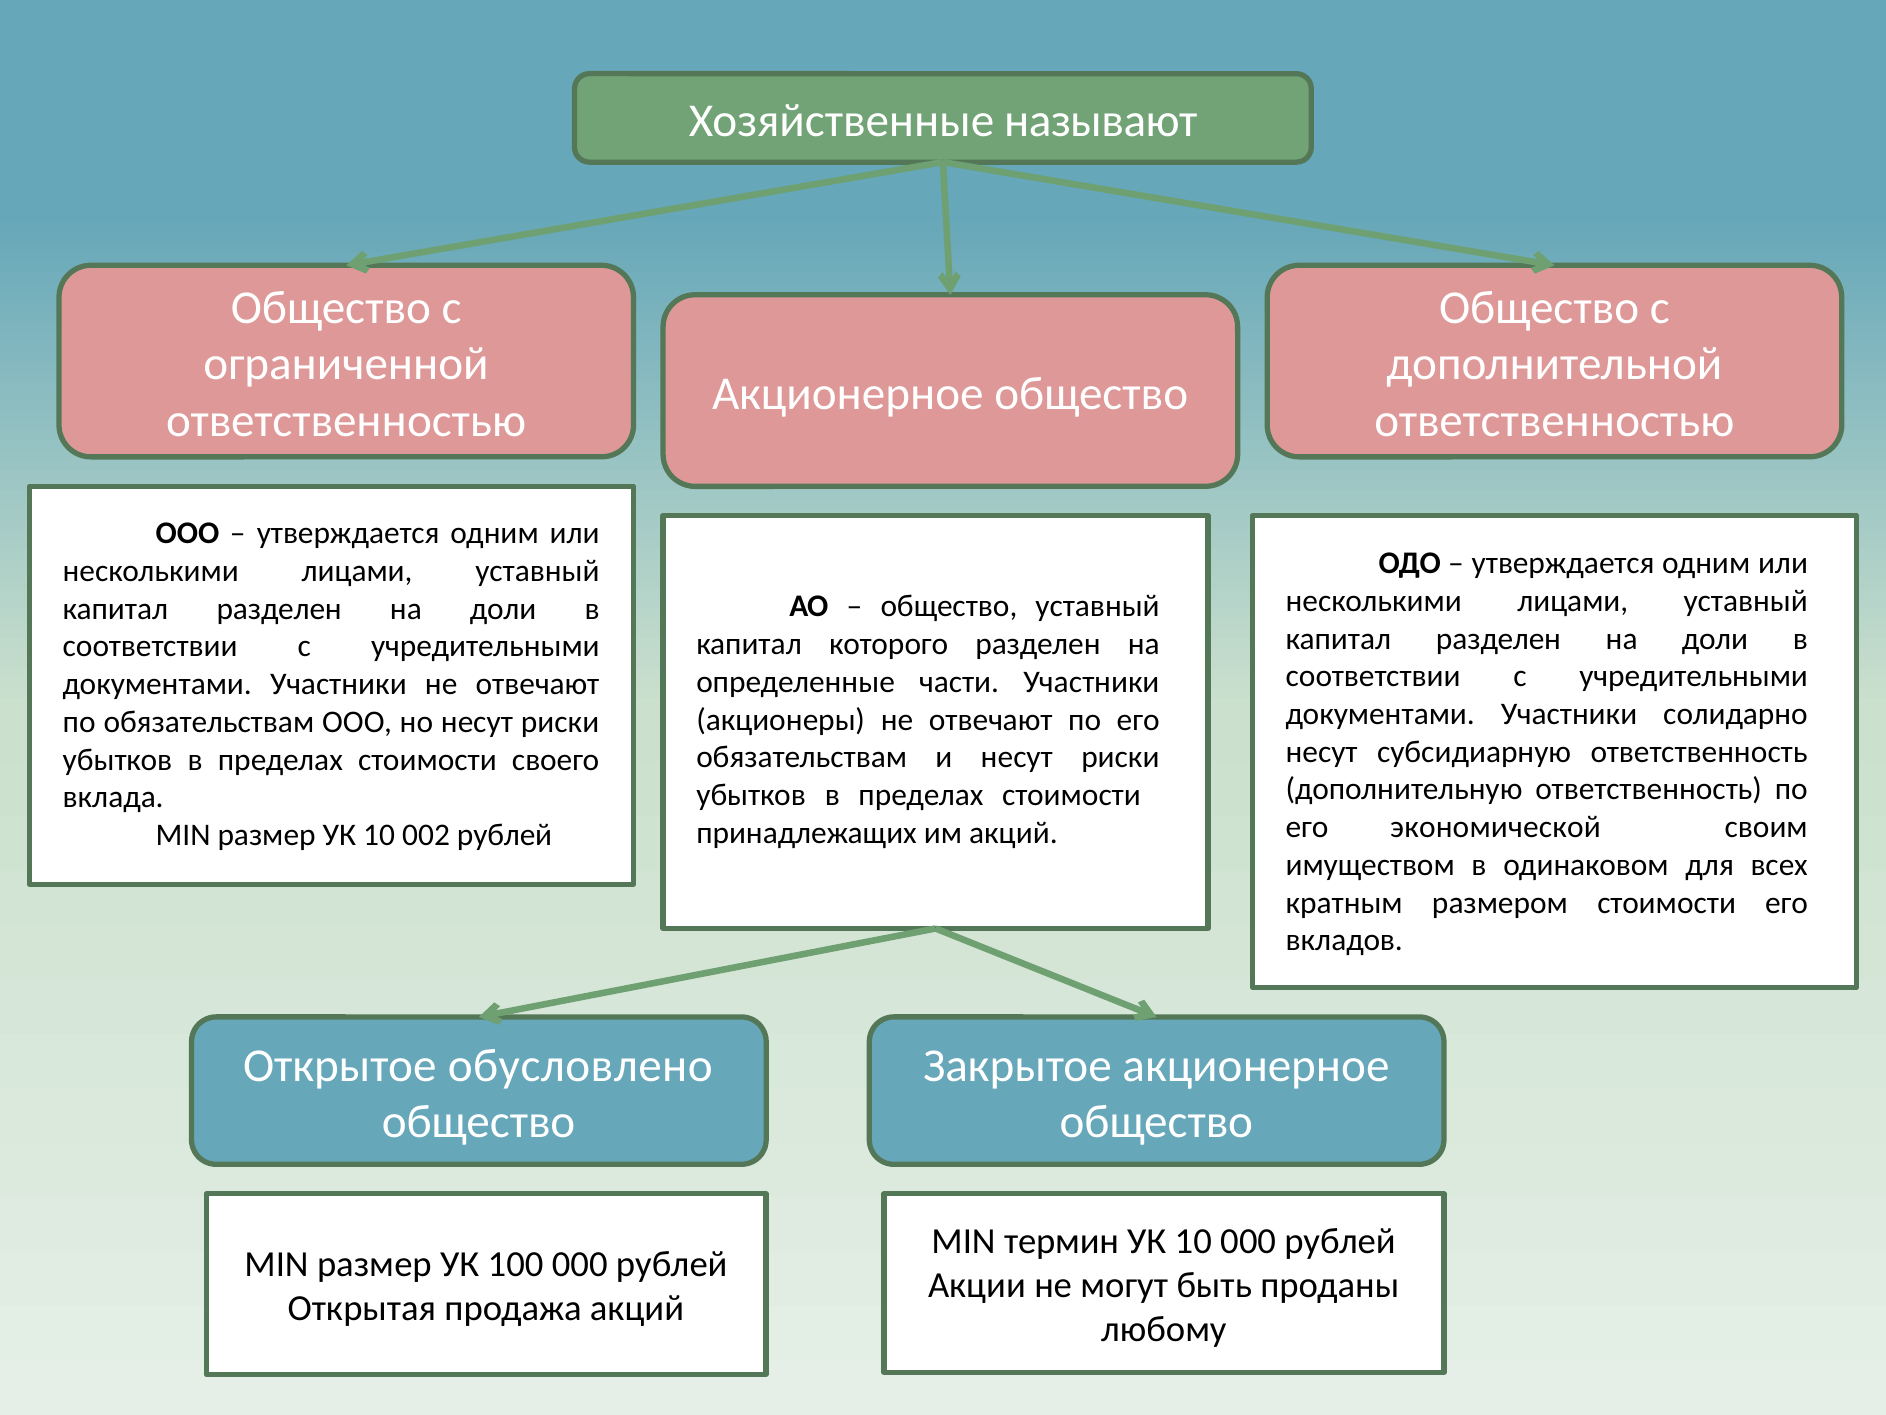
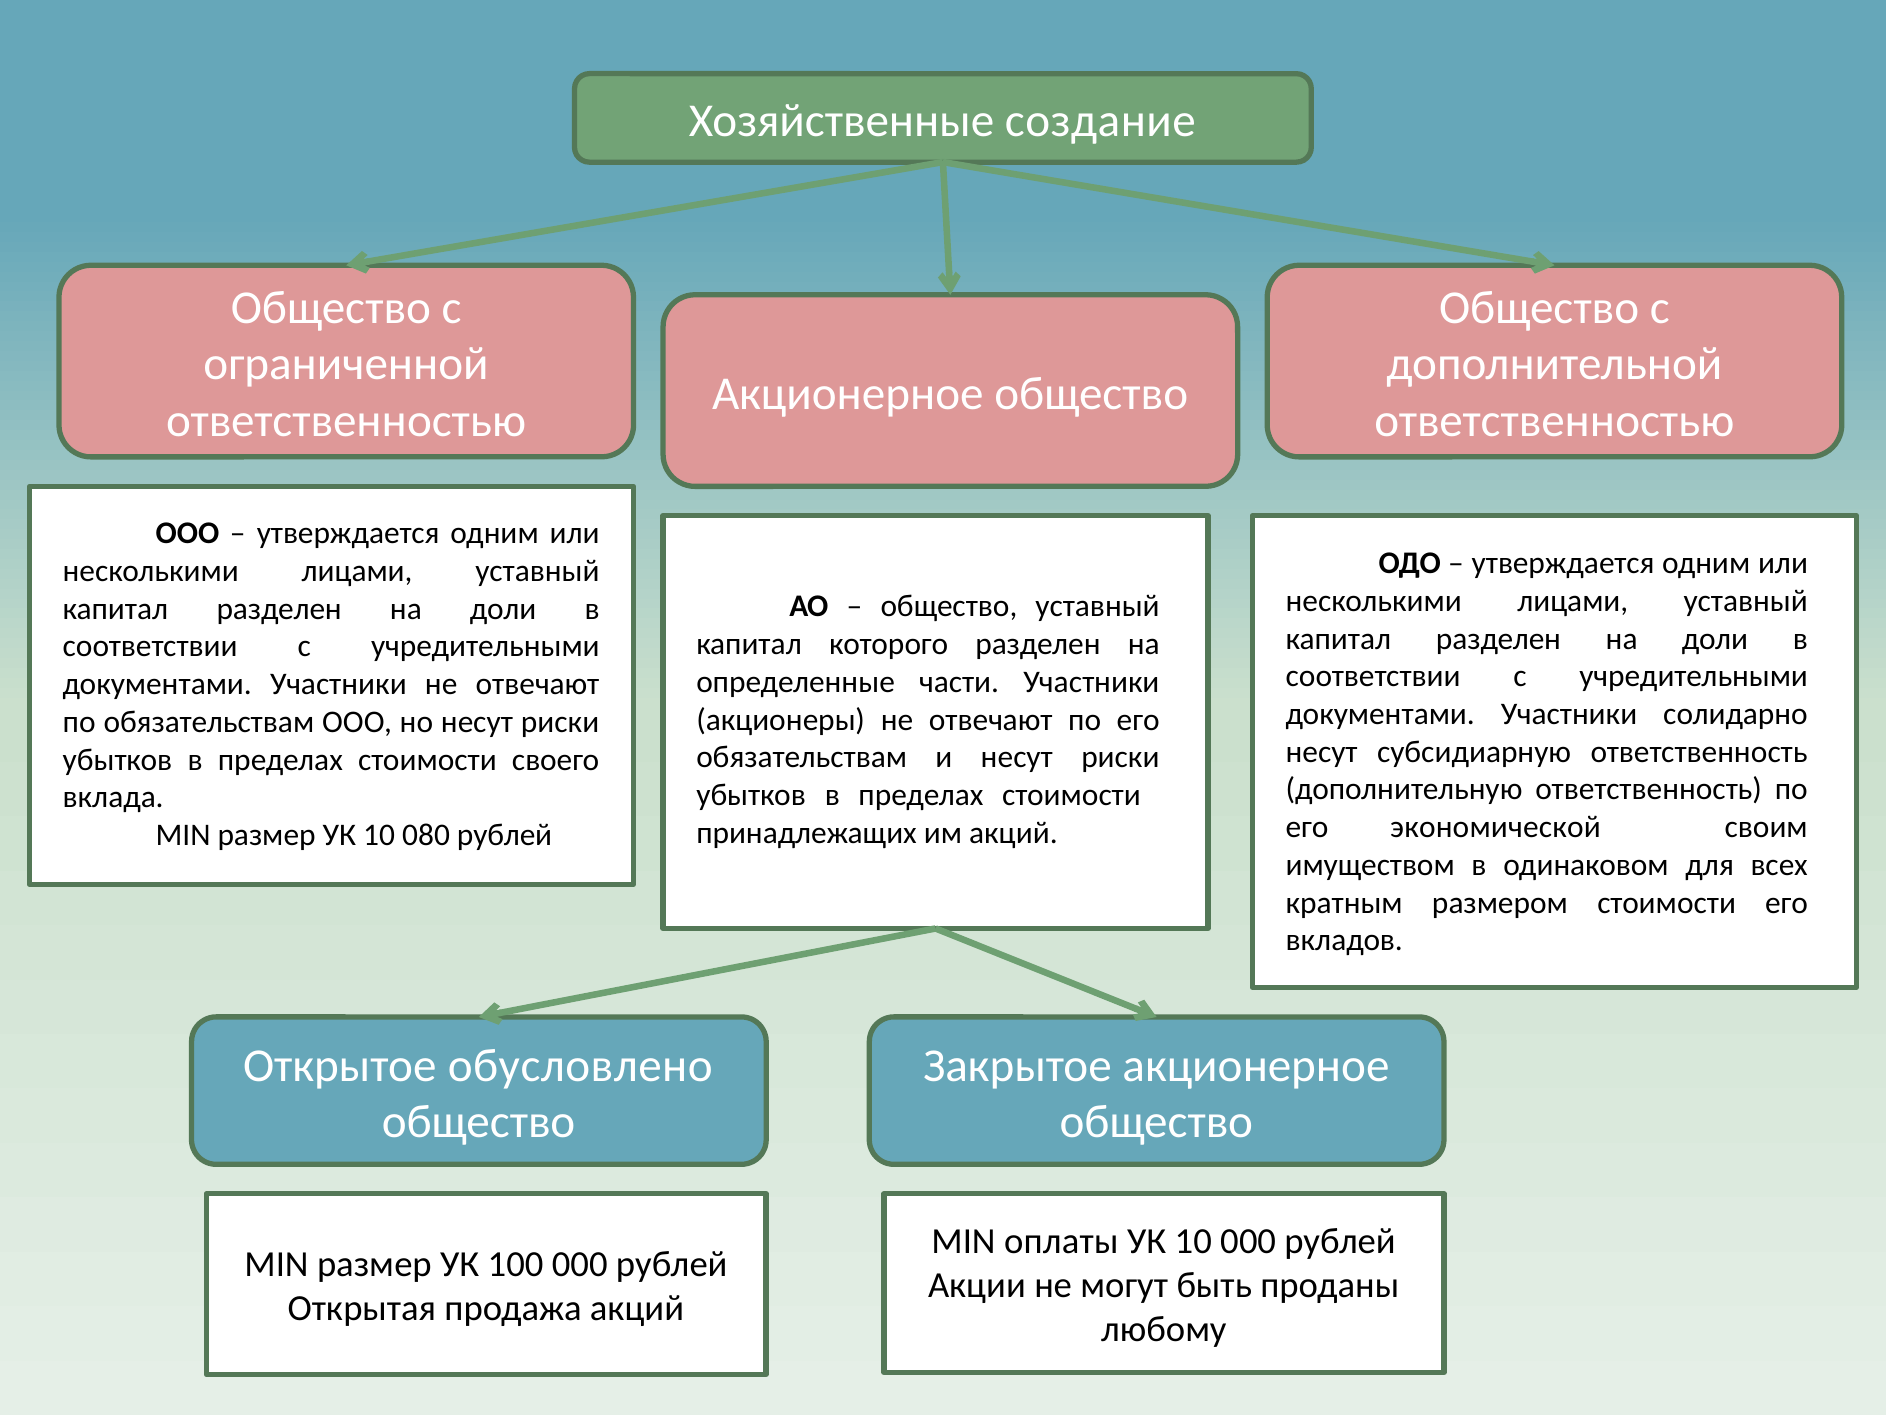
называют: называют -> создание
002: 002 -> 080
термин: термин -> оплаты
